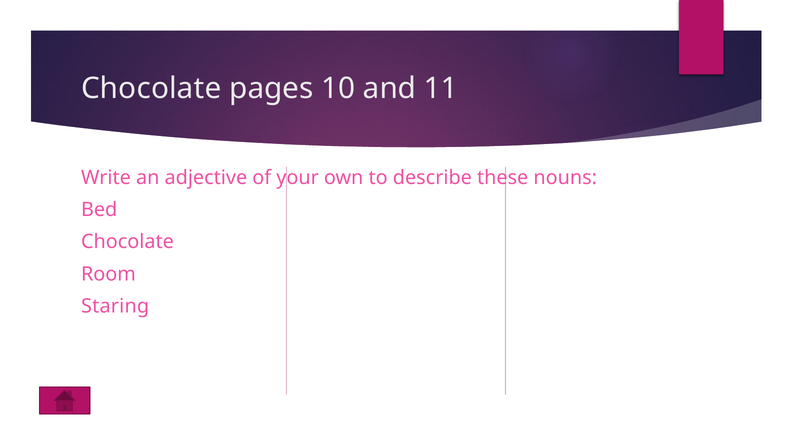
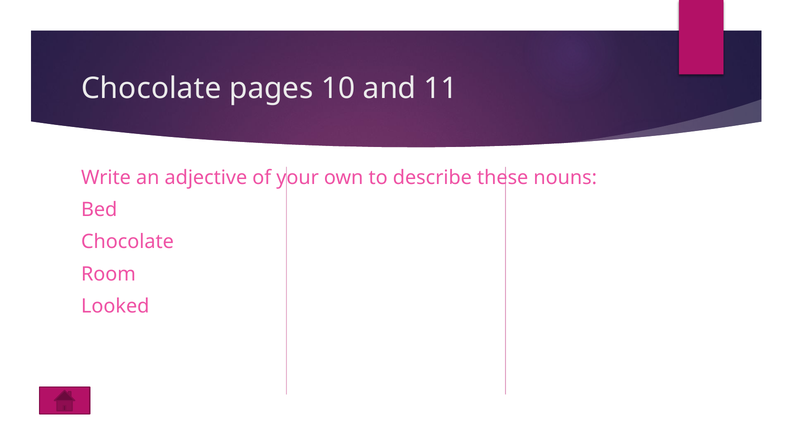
Staring: Staring -> Looked
